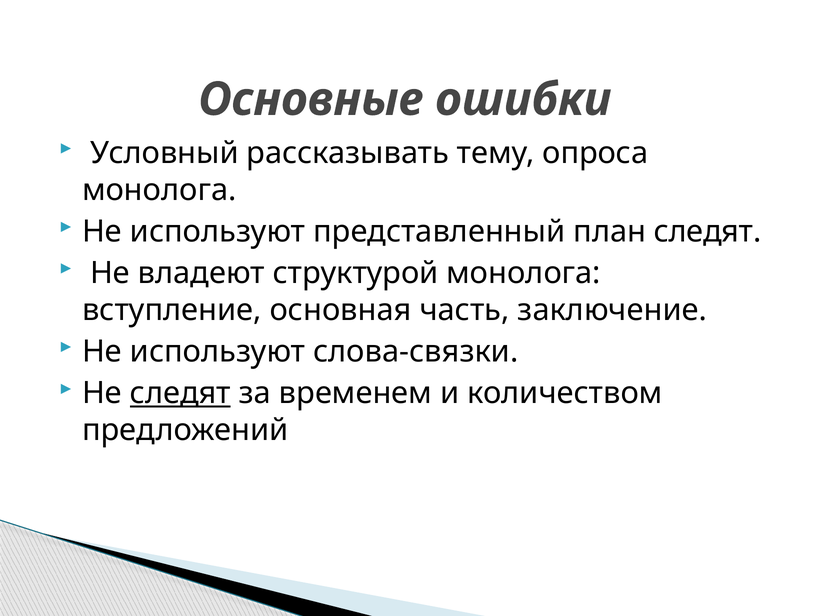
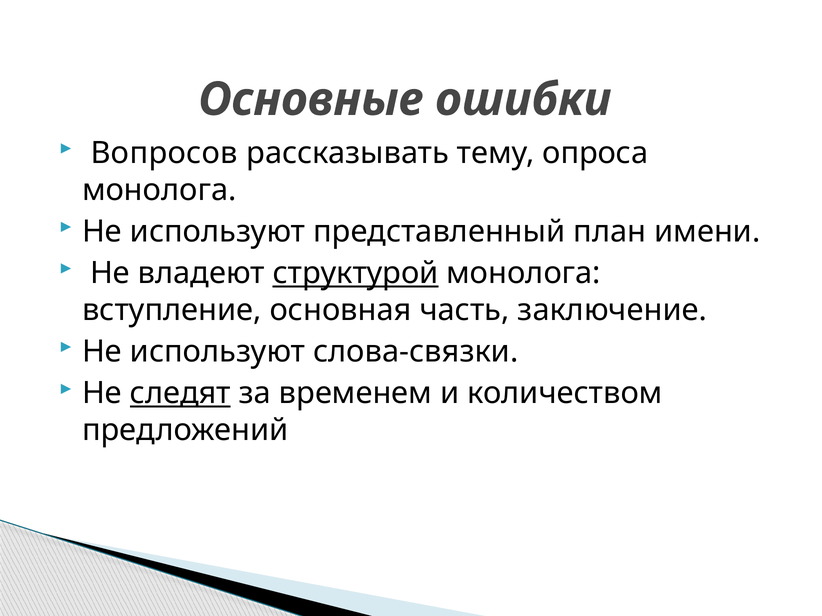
Условный: Условный -> Вопросов
план следят: следят -> имени
структурой underline: none -> present
